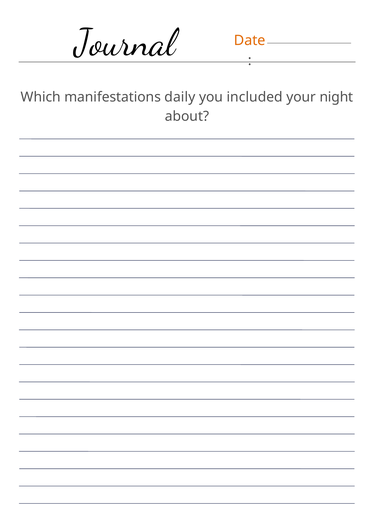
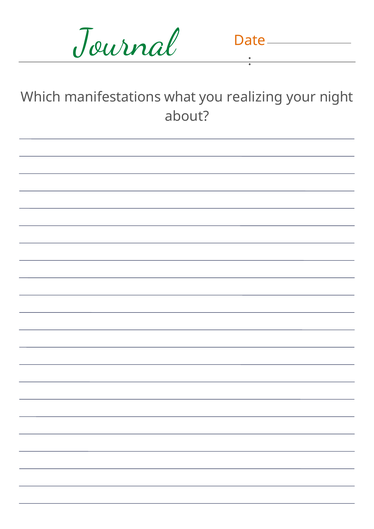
Journal colour: black -> green
daily: daily -> what
included: included -> realizing
